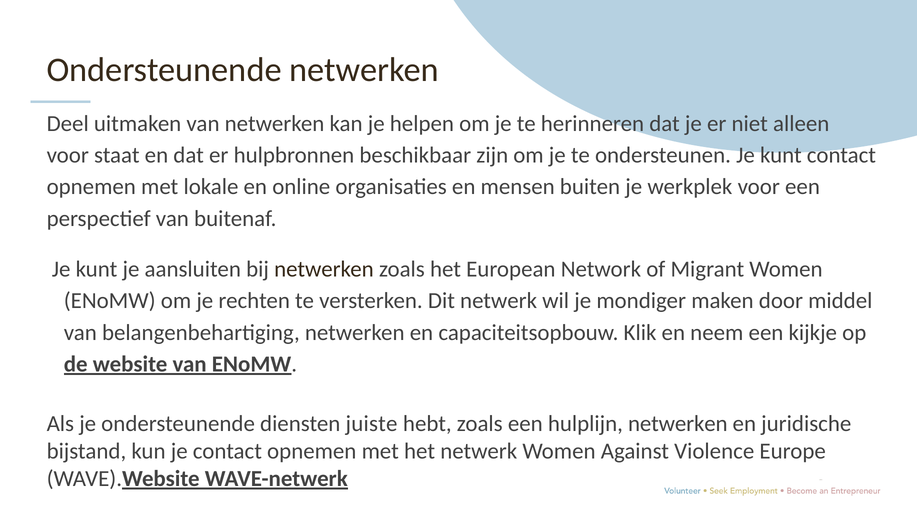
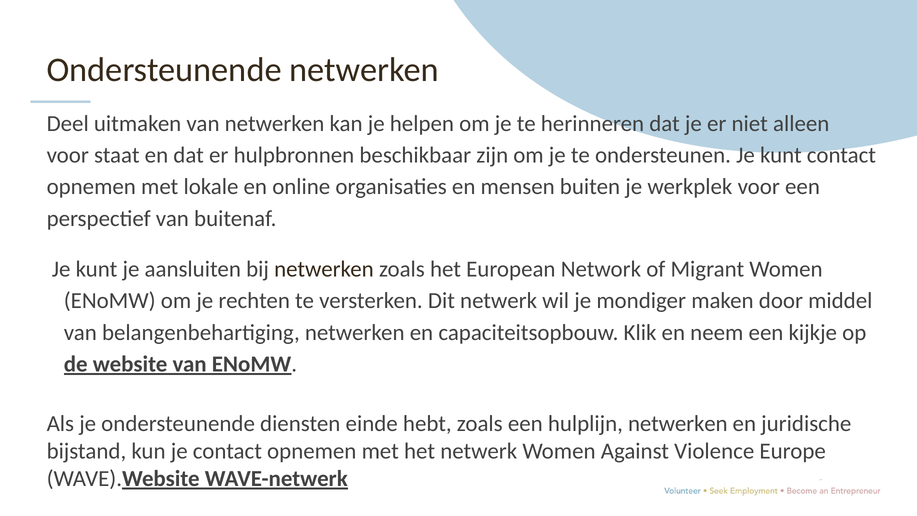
juiste: juiste -> einde
